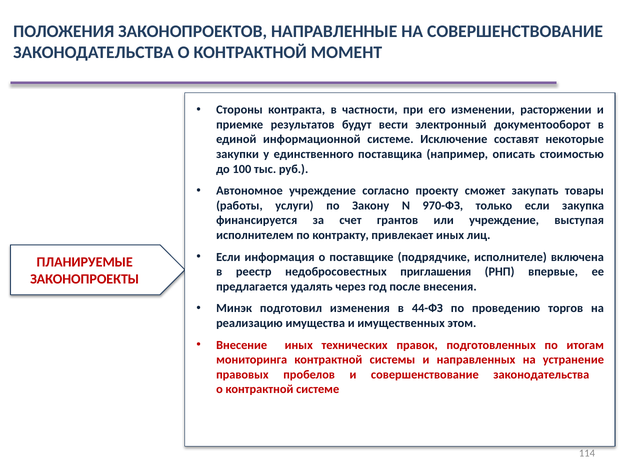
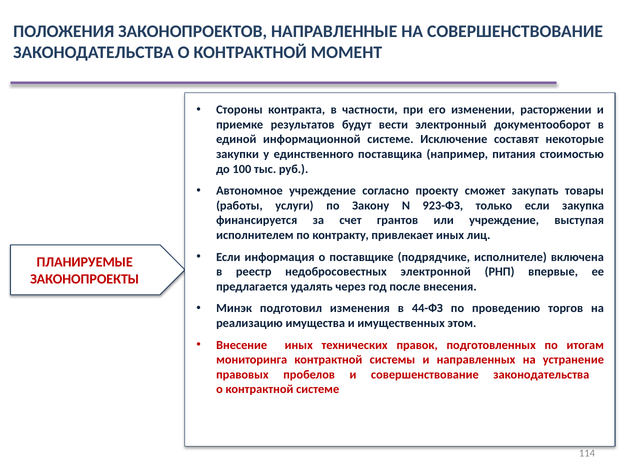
описать: описать -> питания
970-ФЗ: 970-ФЗ -> 923-ФЗ
приглашения: приглашения -> электронной
